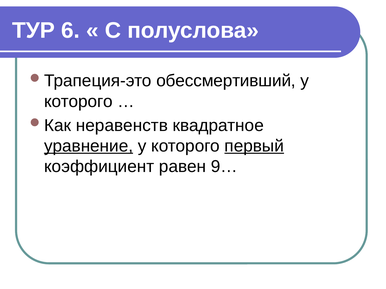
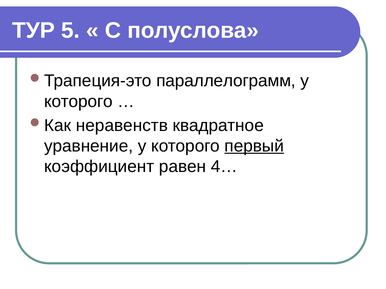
6: 6 -> 5
обессмертивший: обессмертивший -> параллелограмм
уравнение underline: present -> none
9…: 9… -> 4…
